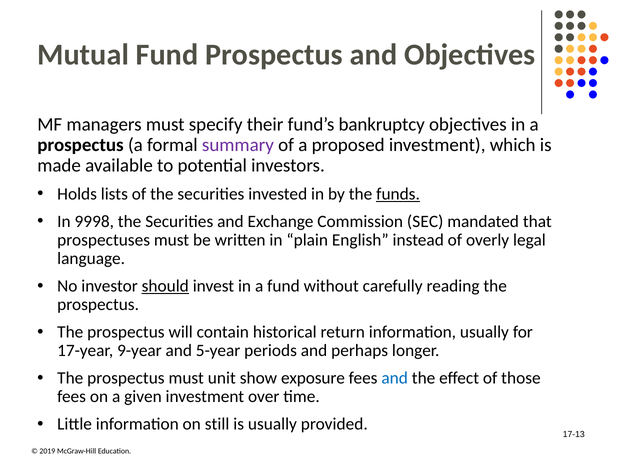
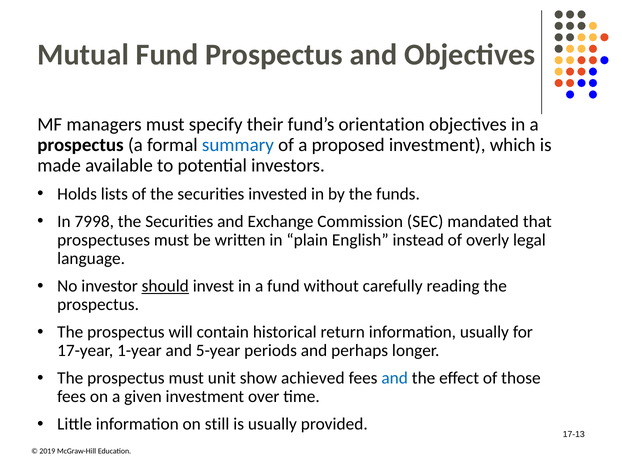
bankruptcy: bankruptcy -> orientation
summary colour: purple -> blue
funds underline: present -> none
99: 99 -> 79
9-year: 9-year -> 1-year
exposure: exposure -> achieved
